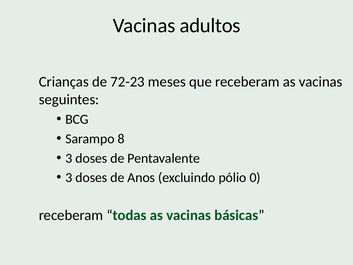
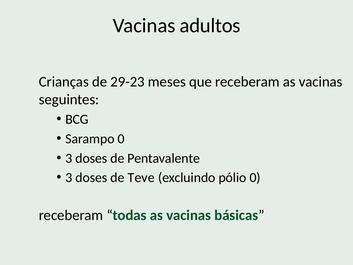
72-23: 72-23 -> 29-23
Sarampo 8: 8 -> 0
Anos: Anos -> Teve
